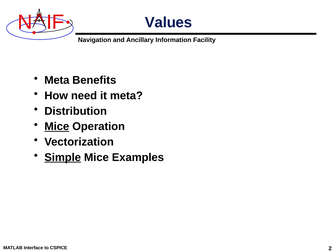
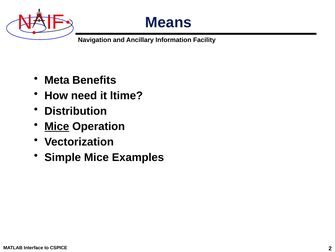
Values: Values -> Means
it meta: meta -> ltime
Simple underline: present -> none
